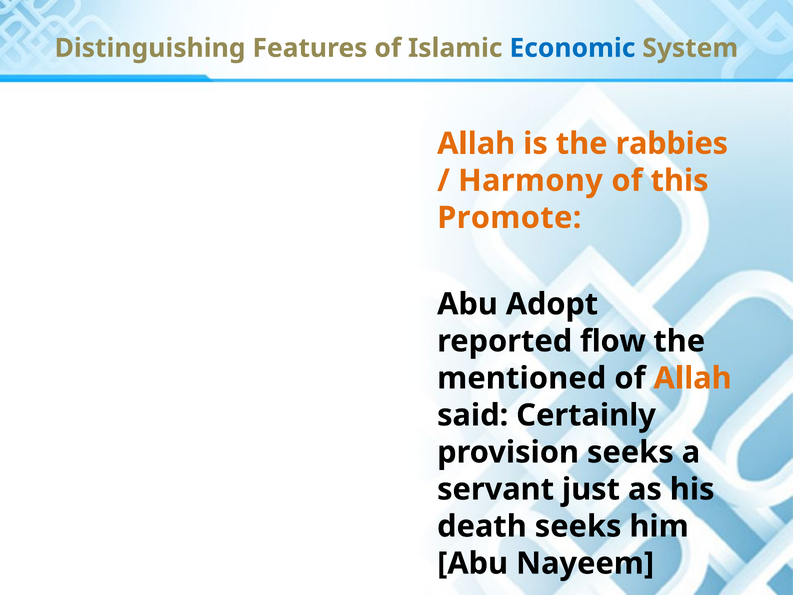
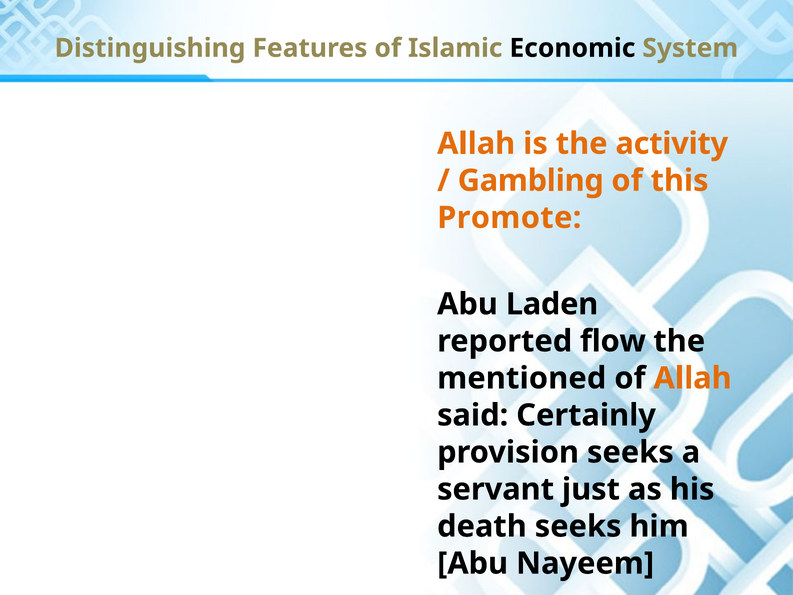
Economic colour: blue -> black
rabbies: rabbies -> activity
Harmony: Harmony -> Gambling
Adopt: Adopt -> Laden
